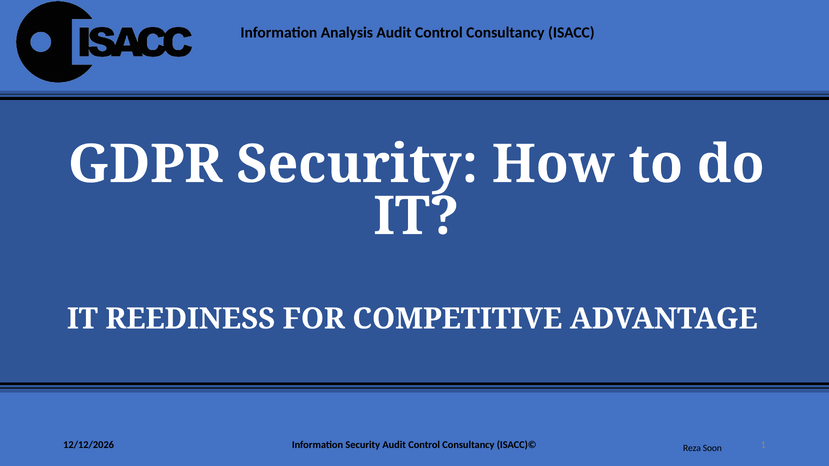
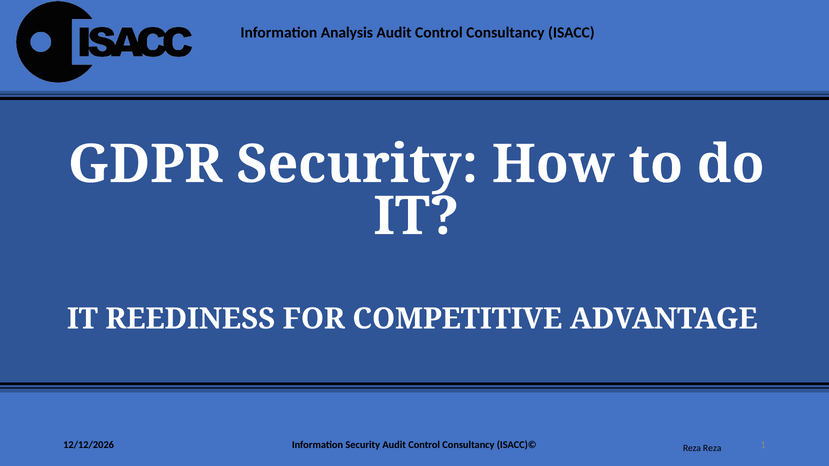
Reza Soon: Soon -> Reza
